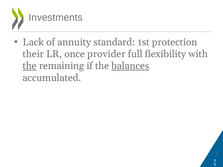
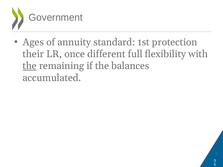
Investments: Investments -> Government
Lack: Lack -> Ages
provider: provider -> different
balances underline: present -> none
